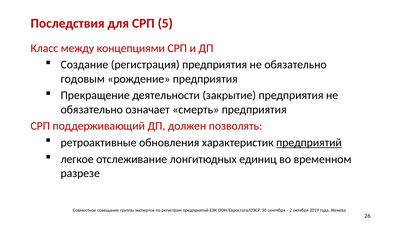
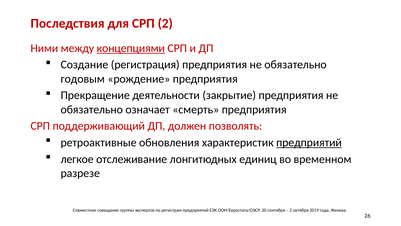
СРП 5: 5 -> 2
Класс: Класс -> Ними
концепциями underline: none -> present
